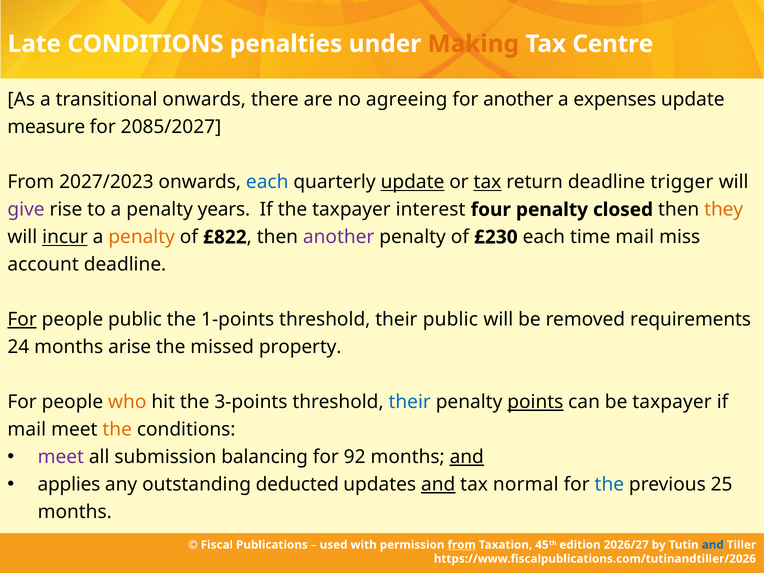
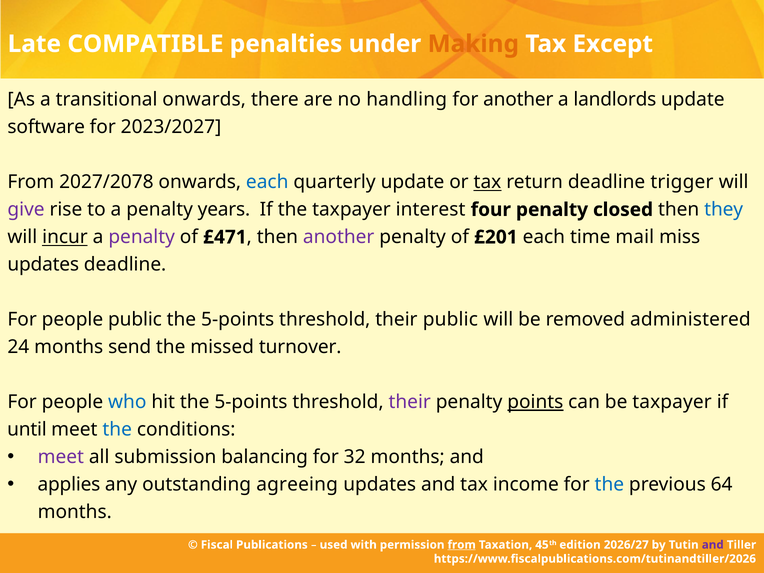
Late CONDITIONS: CONDITIONS -> COMPATIBLE
Centre: Centre -> Except
agreeing: agreeing -> handling
expenses: expenses -> landlords
measure: measure -> software
2085/2027: 2085/2027 -> 2023/2027
2027/2023: 2027/2023 -> 2027/2078
update at (412, 182) underline: present -> none
they colour: orange -> blue
penalty at (142, 237) colour: orange -> purple
£822: £822 -> £471
£230: £230 -> £201
account at (43, 265): account -> updates
For at (22, 320) underline: present -> none
1-points at (238, 320): 1-points -> 5-points
requirements: requirements -> administered
arise: arise -> send
property: property -> turnover
who colour: orange -> blue
hit the 3-points: 3-points -> 5-points
their at (410, 402) colour: blue -> purple
mail at (27, 430): mail -> until
the at (117, 430) colour: orange -> blue
92: 92 -> 32
and at (467, 457) underline: present -> none
deducted: deducted -> agreeing
and at (438, 485) underline: present -> none
normal: normal -> income
25: 25 -> 64
and at (713, 545) colour: blue -> purple
